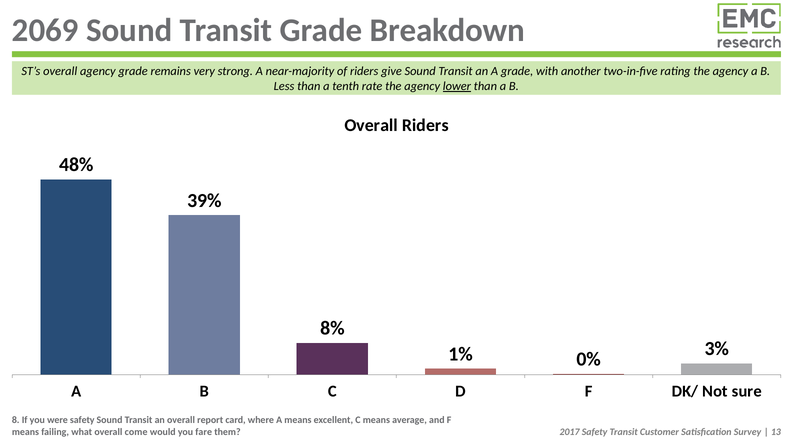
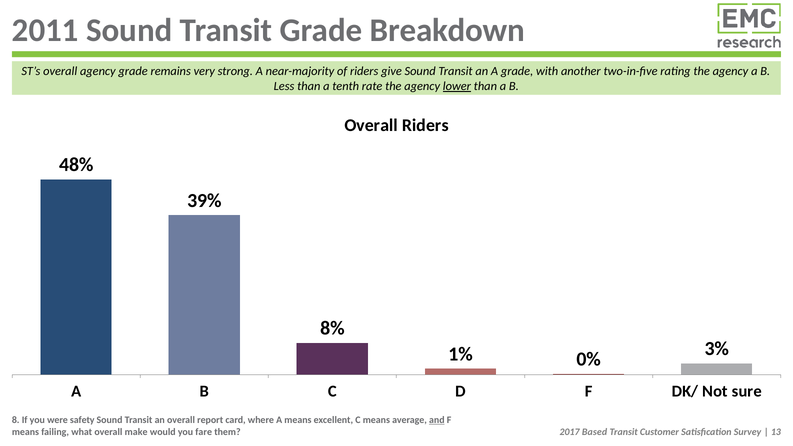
2069: 2069 -> 2011
and underline: none -> present
2017 Safety: Safety -> Based
come: come -> make
